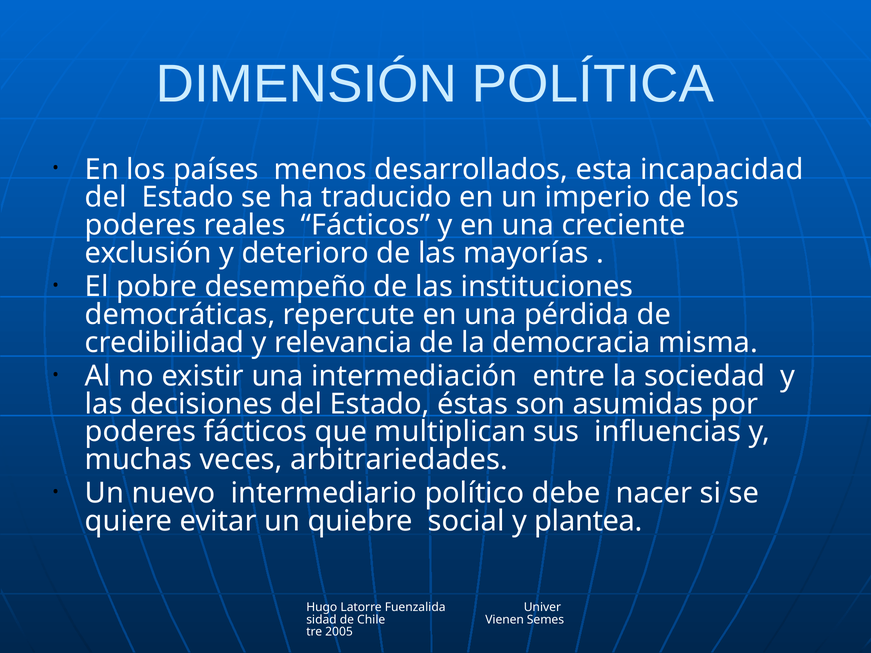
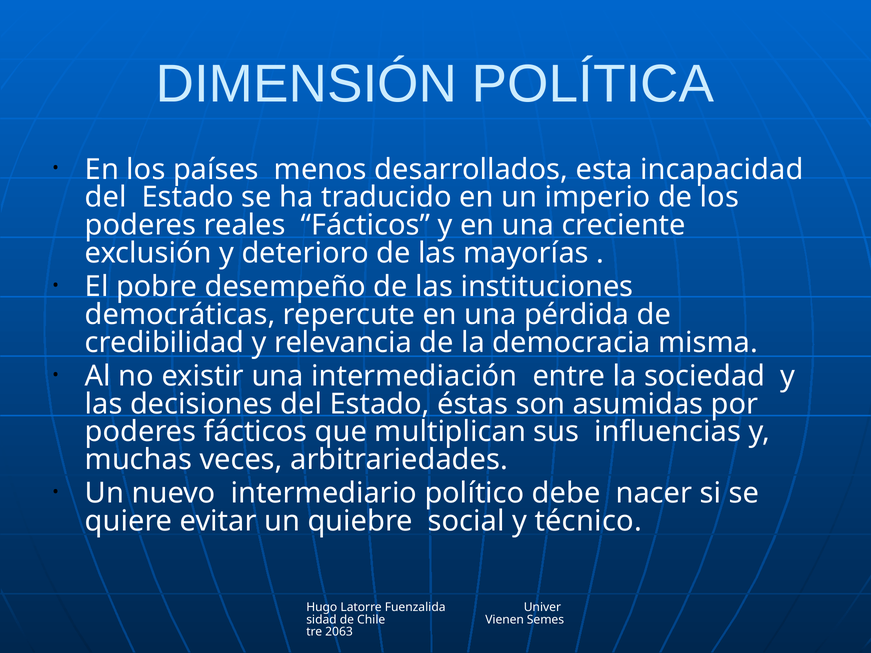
plantea: plantea -> técnico
2005: 2005 -> 2063
